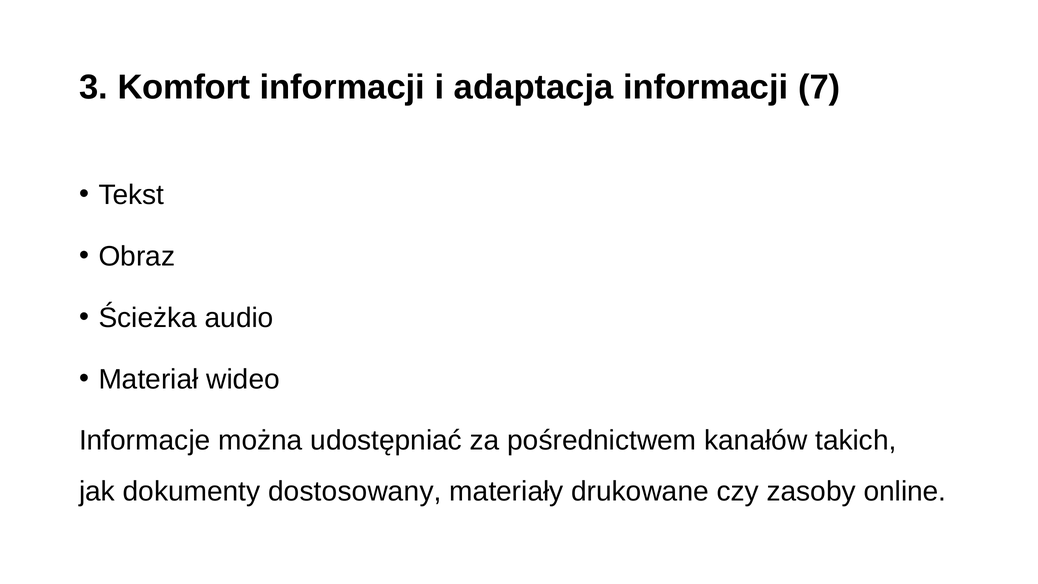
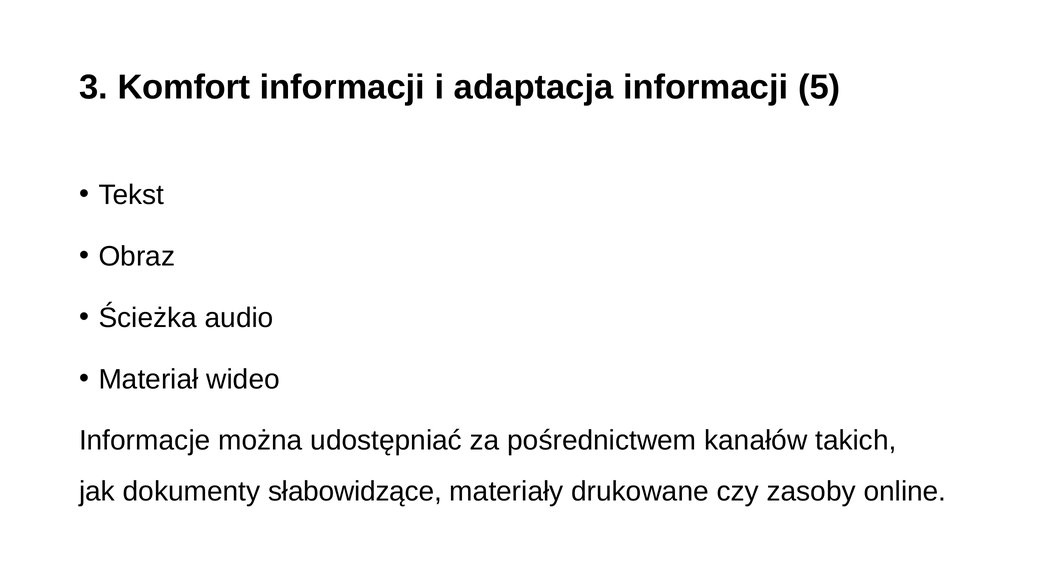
7: 7 -> 5
dostosowany: dostosowany -> słabowidzące
